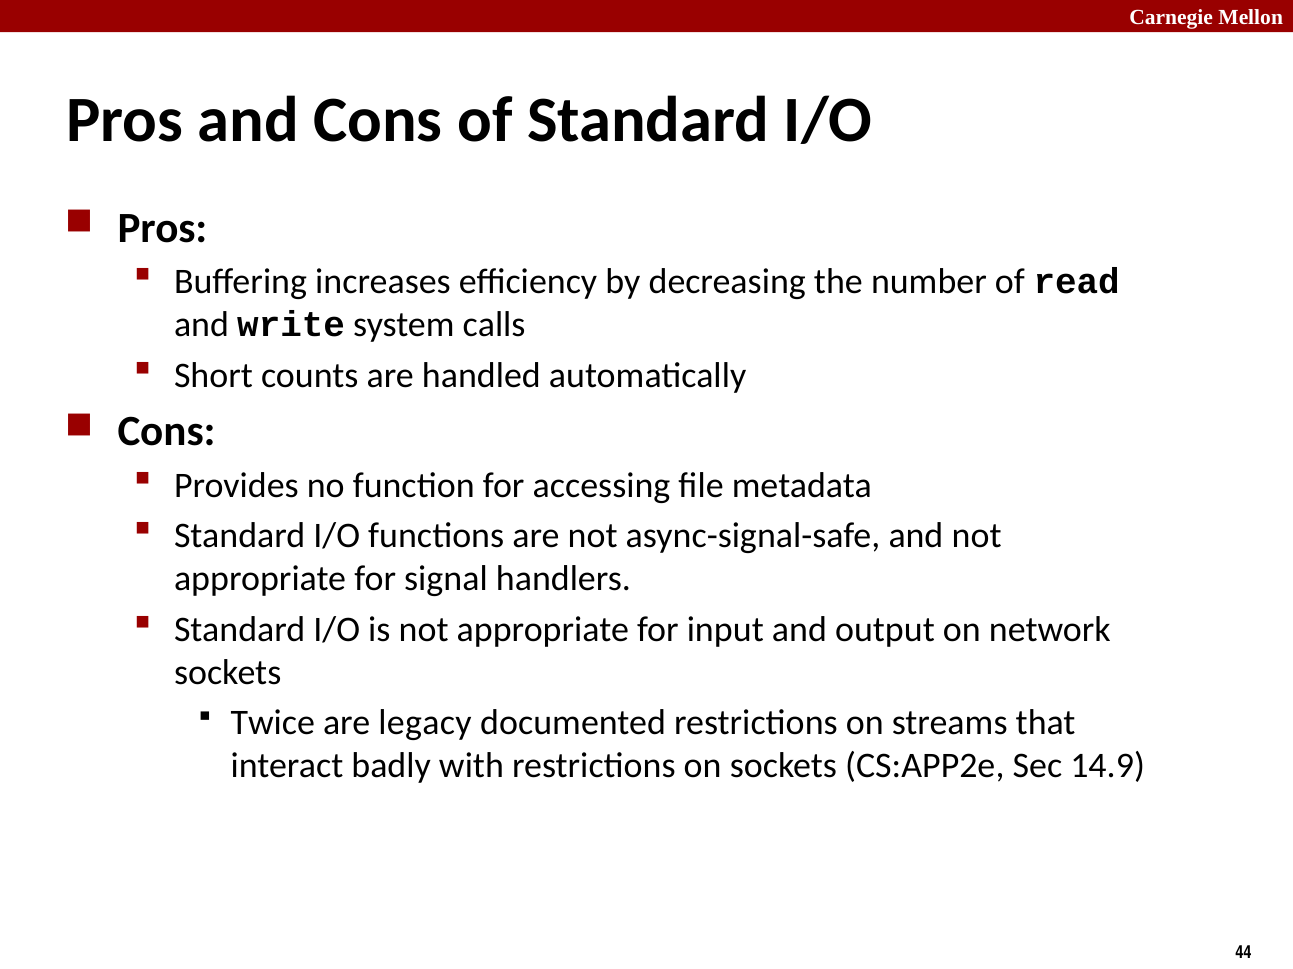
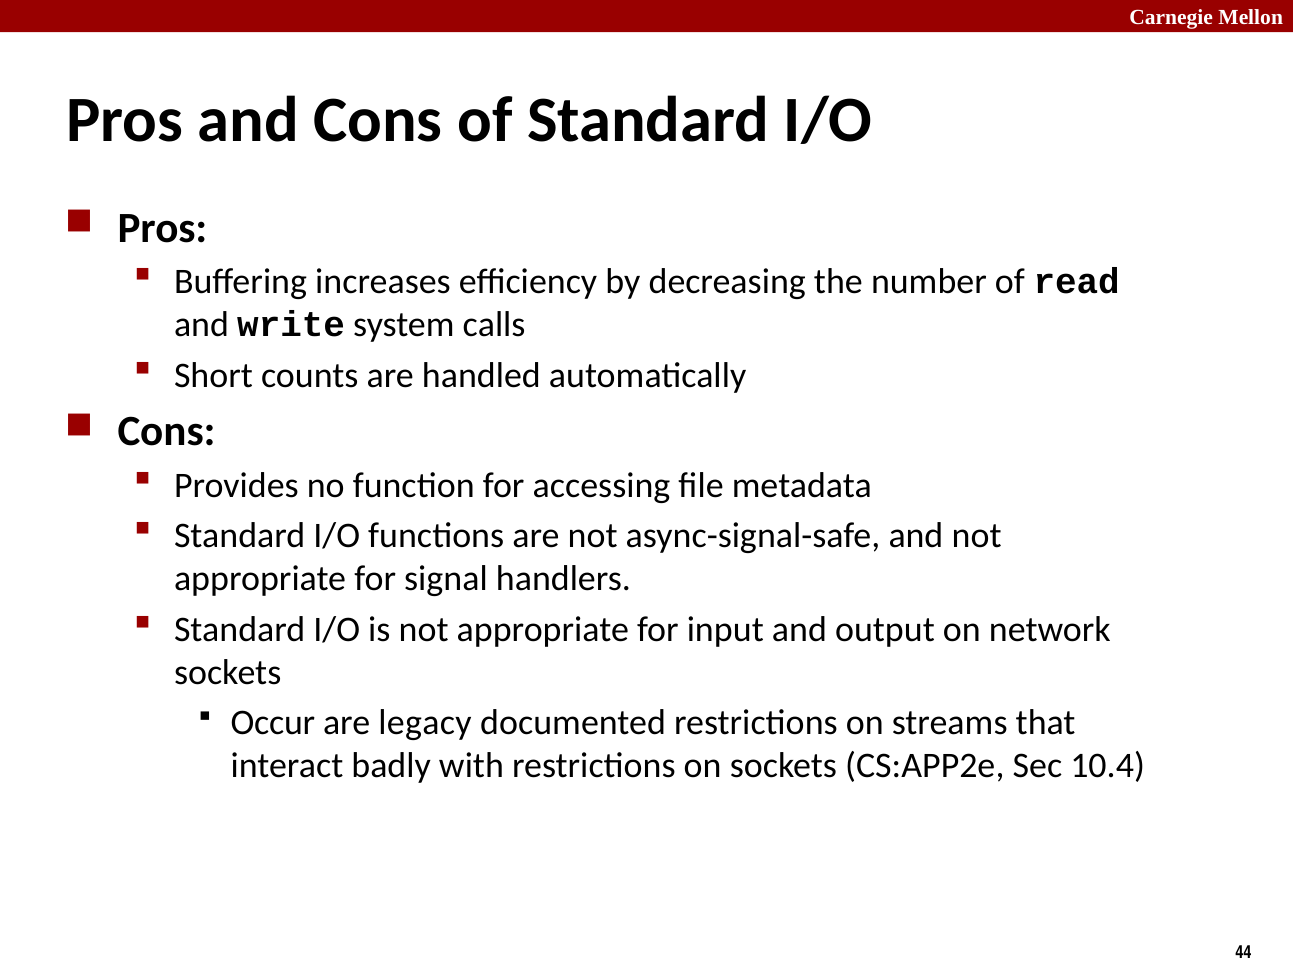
Twice: Twice -> Occur
14.9: 14.9 -> 10.4
